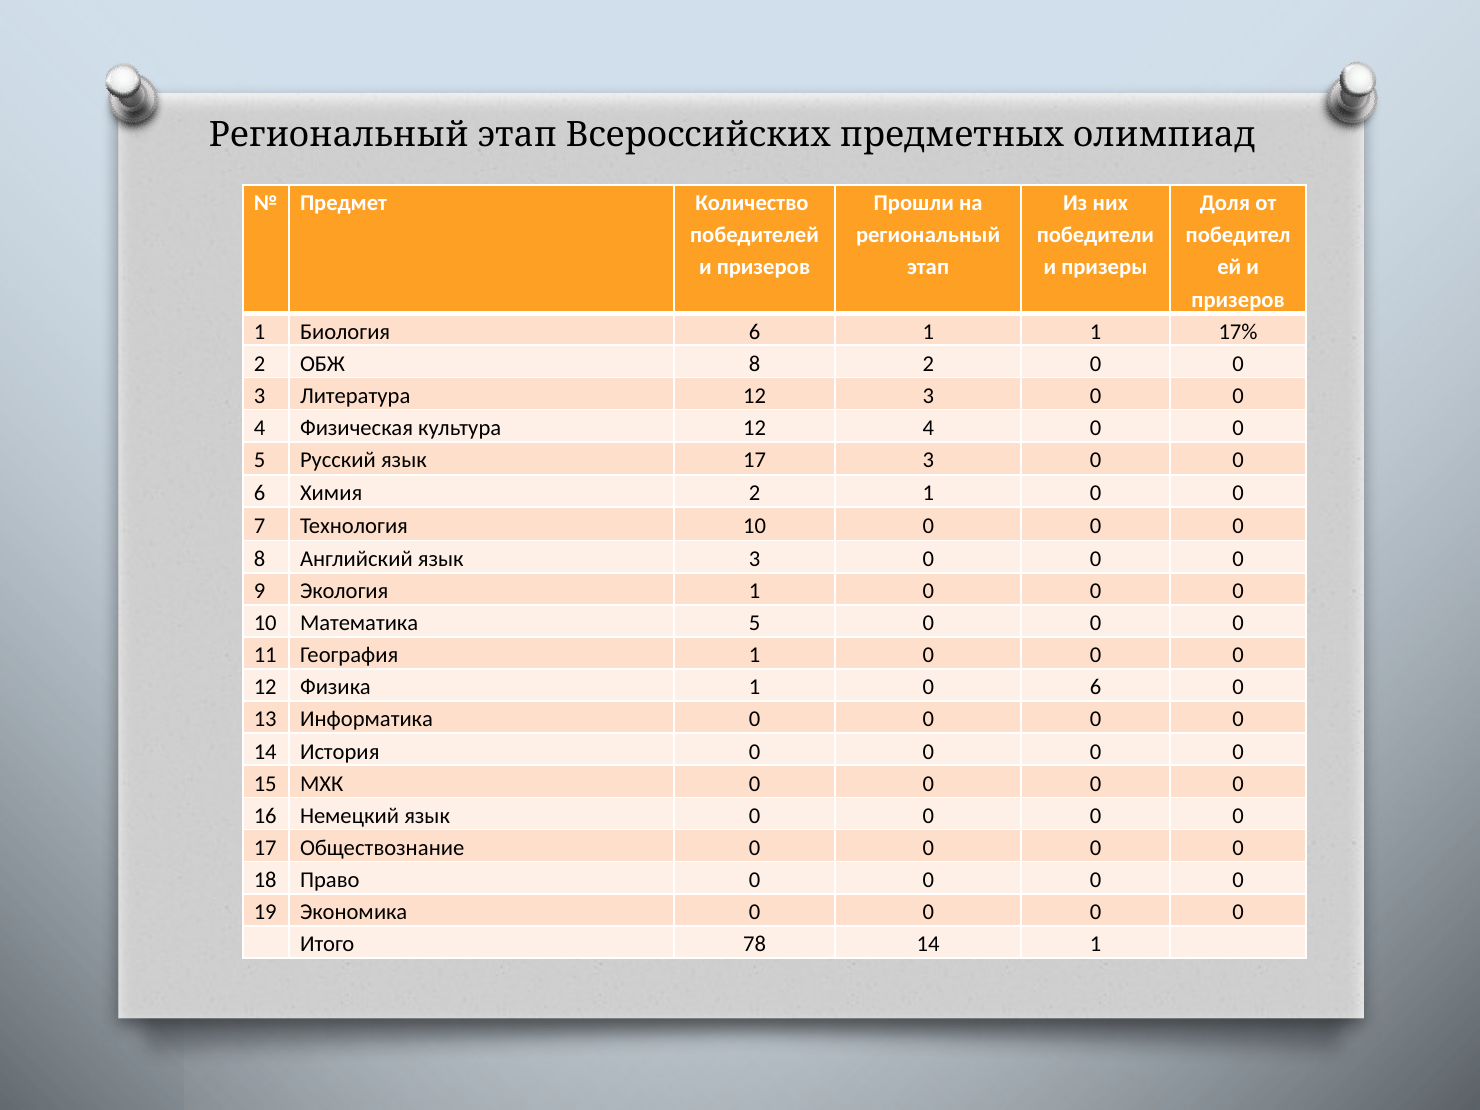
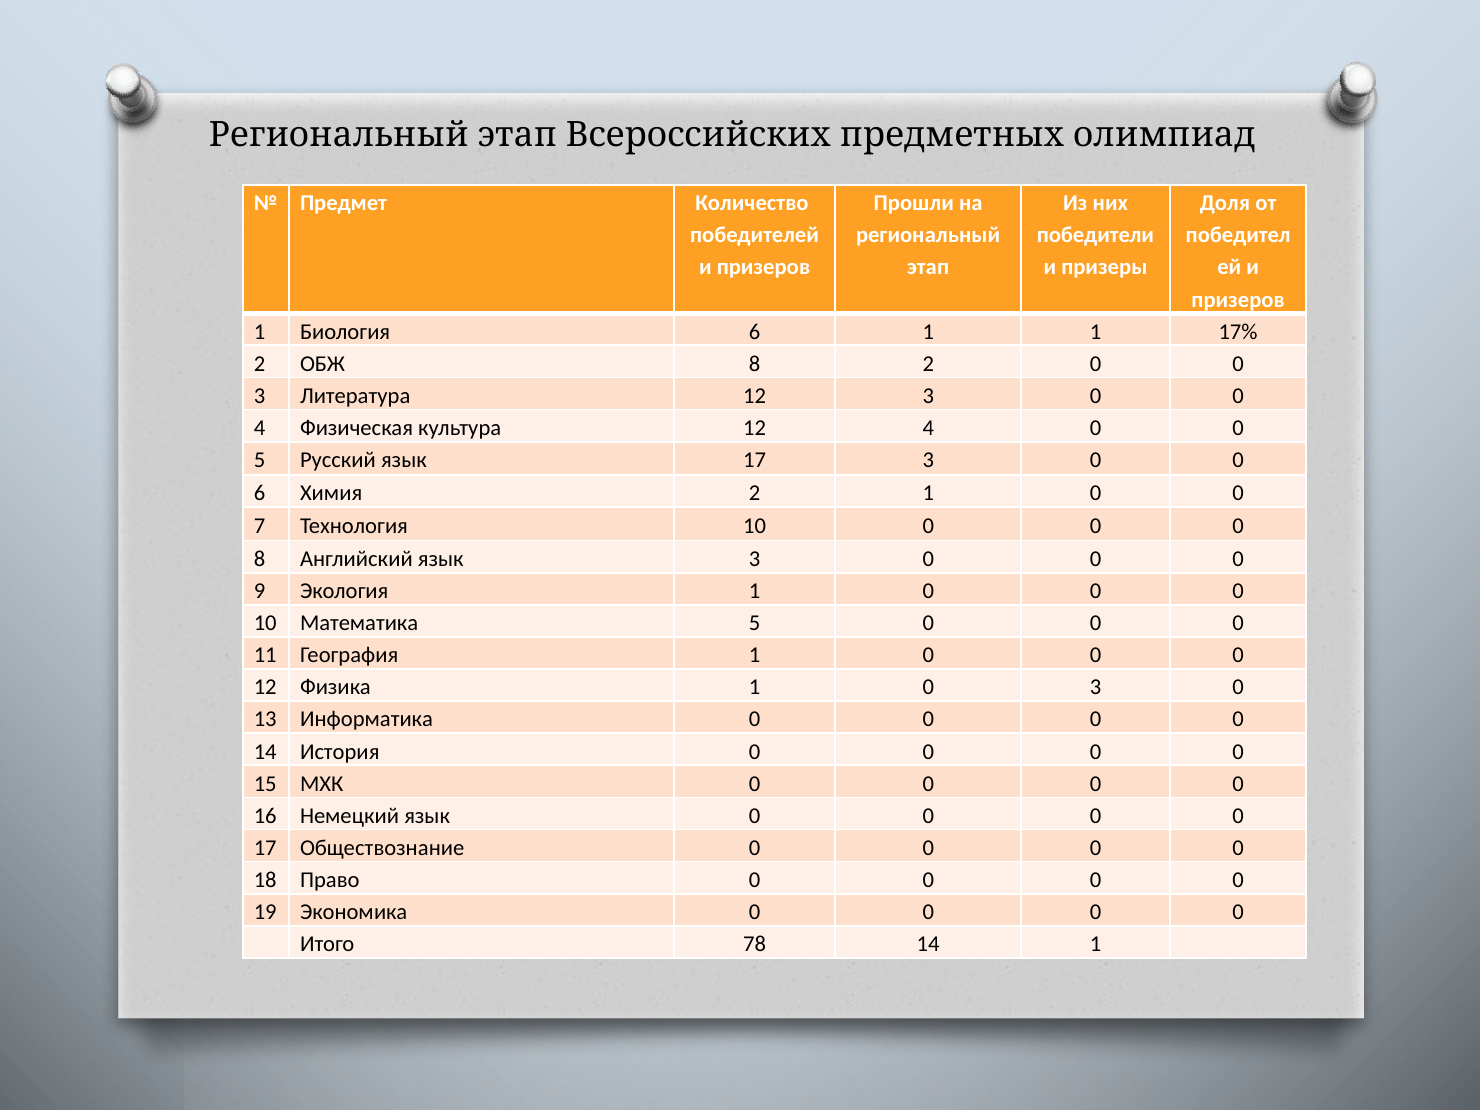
1 0 6: 6 -> 3
